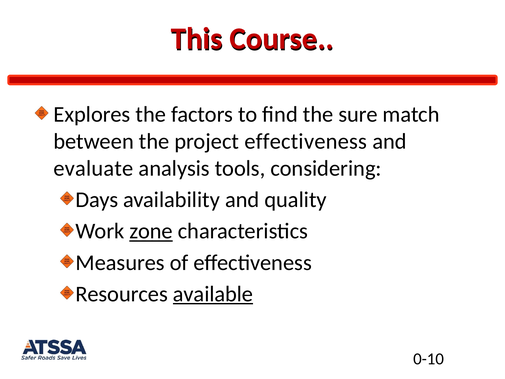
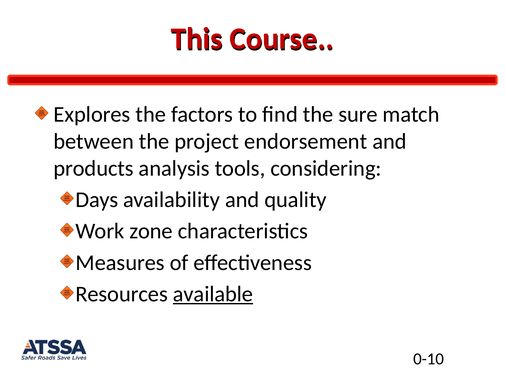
project effectiveness: effectiveness -> endorsement
evaluate: evaluate -> products
zone underline: present -> none
